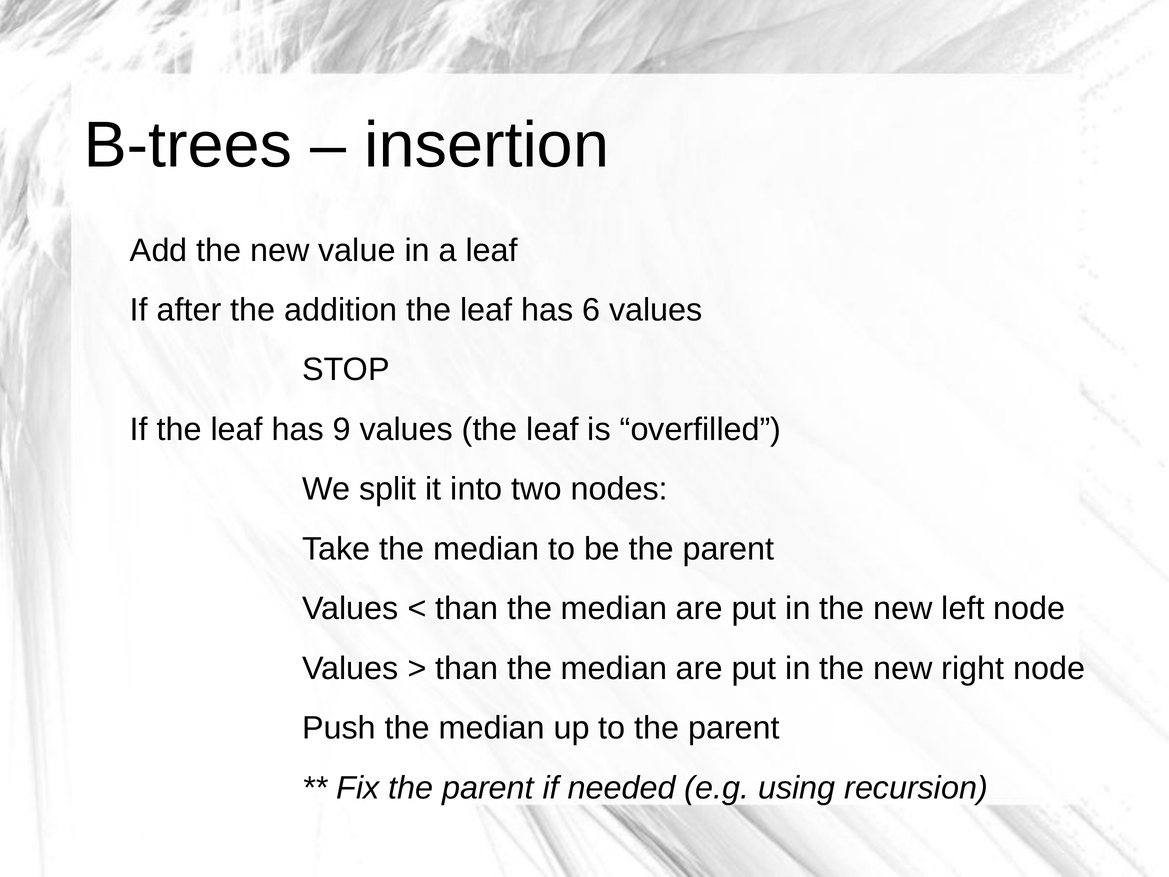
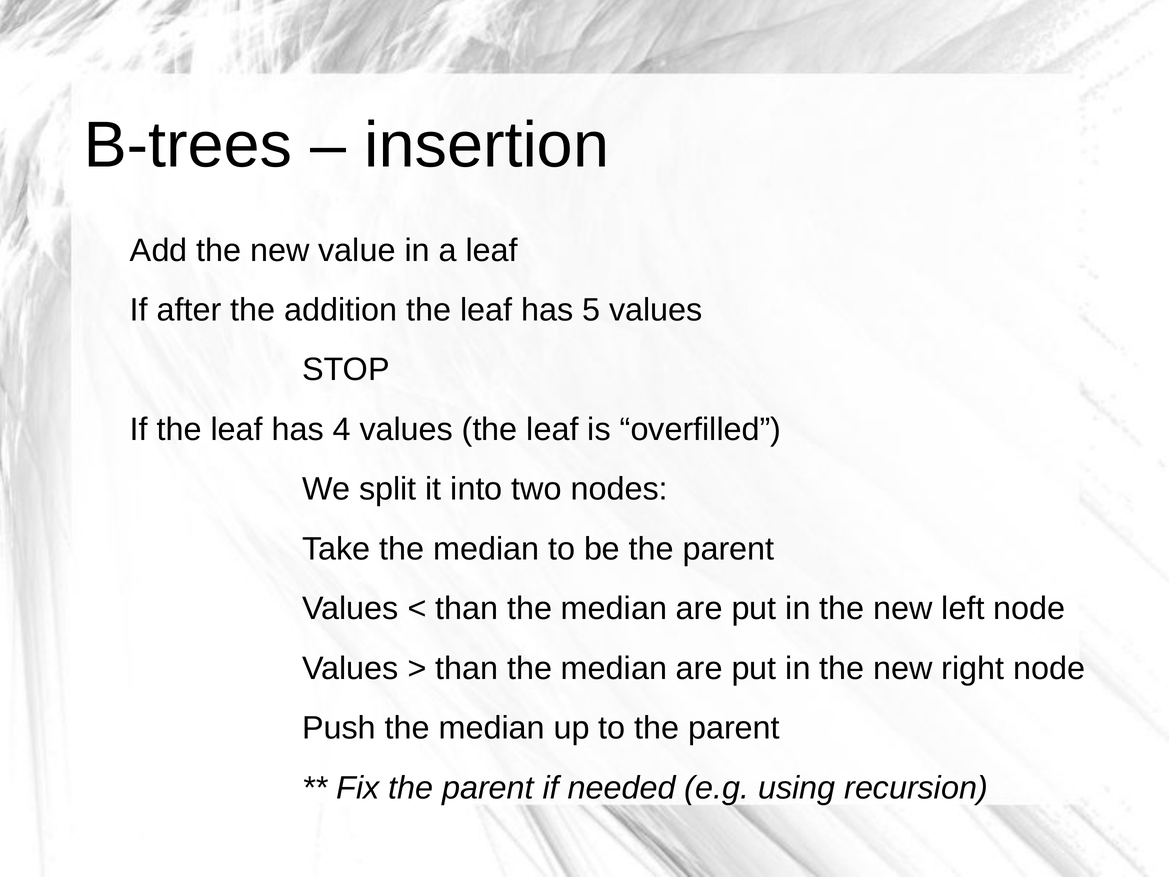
6: 6 -> 5
9: 9 -> 4
